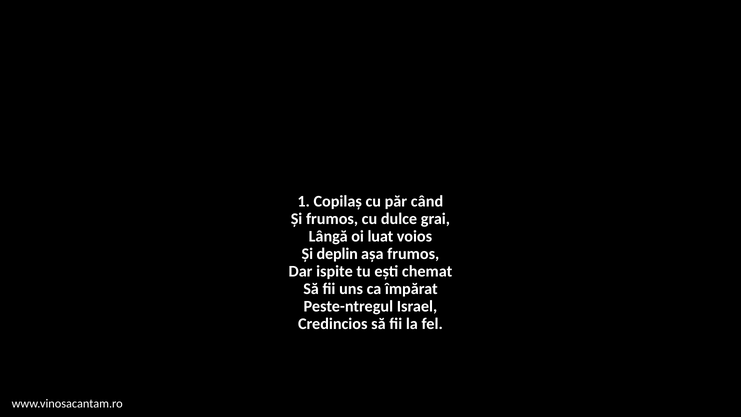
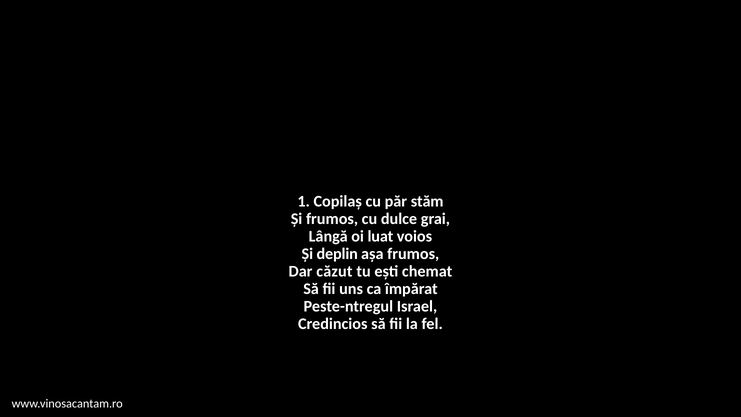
când: când -> stăm
ispite: ispite -> căzut
